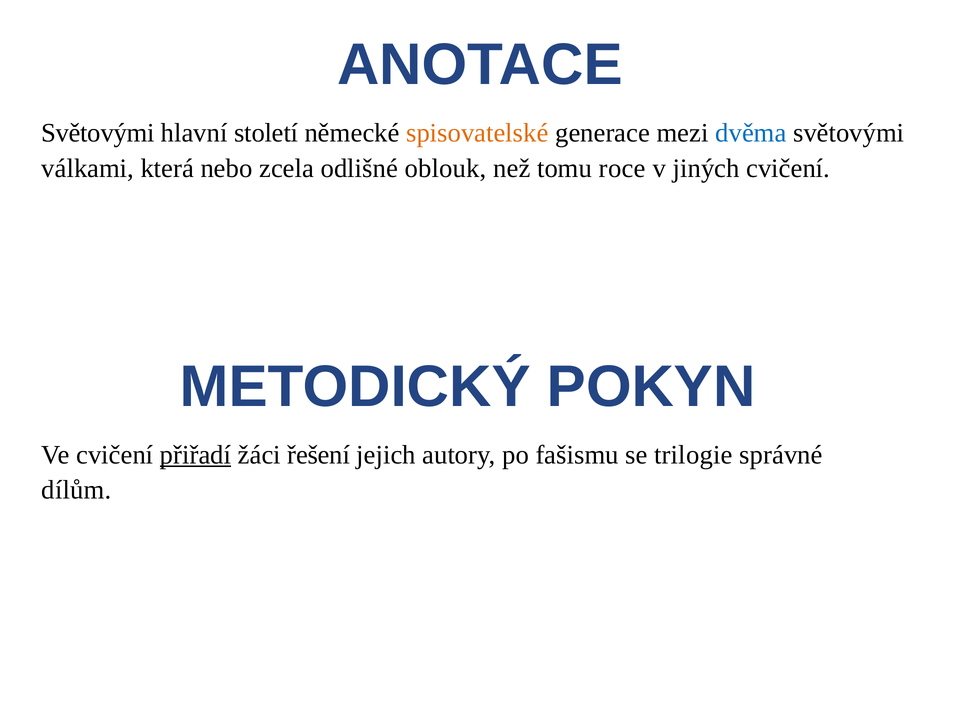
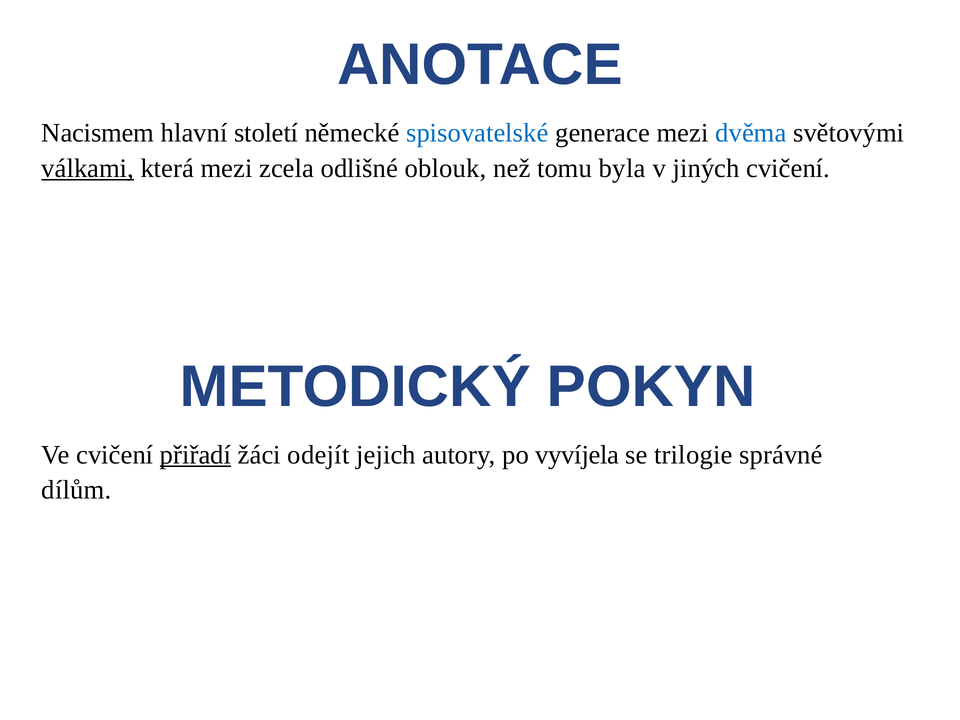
Světovými at (98, 133): Světovými -> Nacismem
spisovatelské colour: orange -> blue
válkami underline: none -> present
která nebo: nebo -> mezi
roce: roce -> byla
řešení: řešení -> odejít
fašismu: fašismu -> vyvíjela
